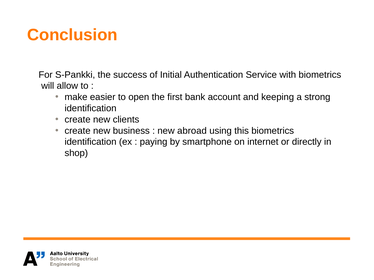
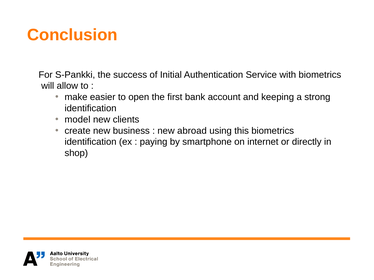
create at (78, 120): create -> model
